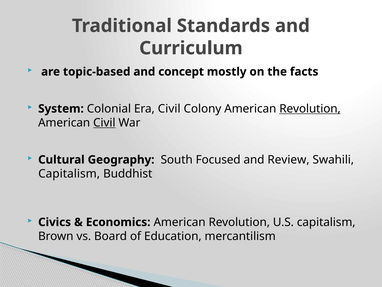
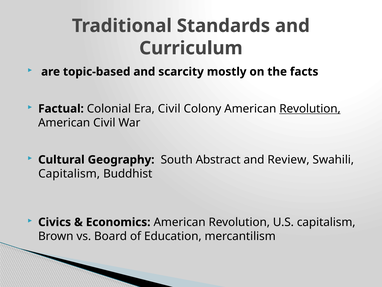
concept: concept -> scarcity
System: System -> Factual
Civil at (104, 123) underline: present -> none
Focused: Focused -> Abstract
